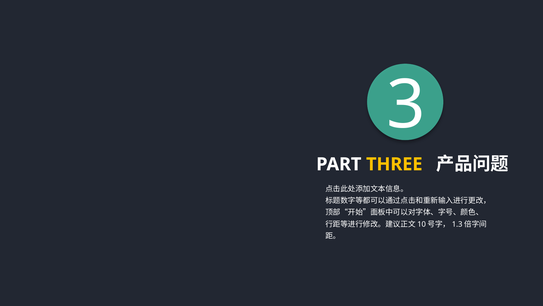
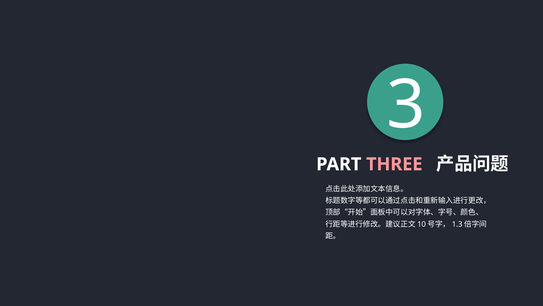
THREE colour: yellow -> pink
